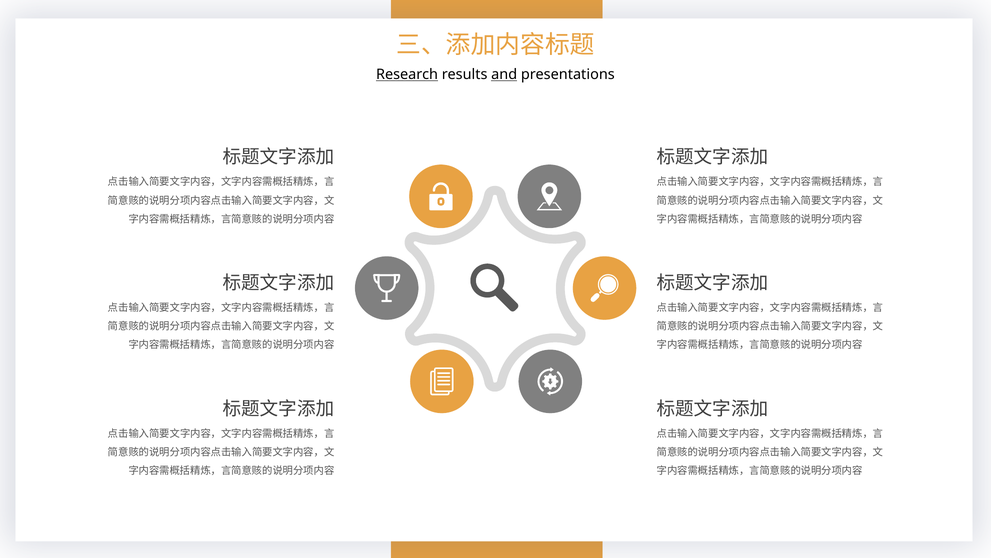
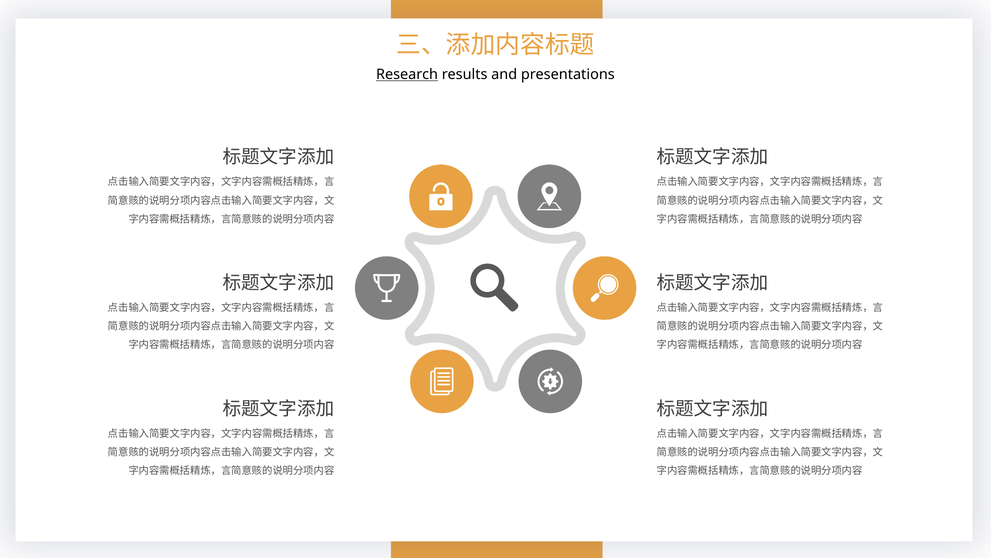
and underline: present -> none
